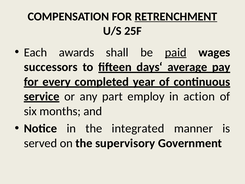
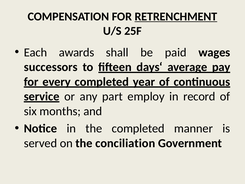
paid underline: present -> none
action: action -> record
the integrated: integrated -> completed
supervisory: supervisory -> conciliation
